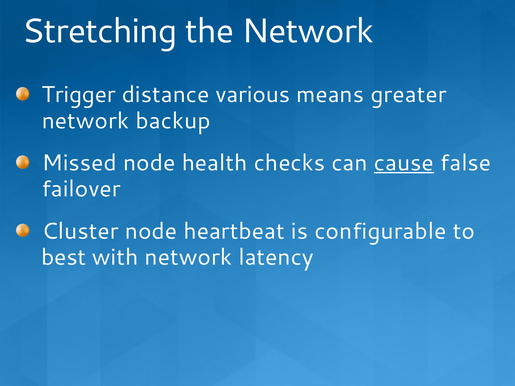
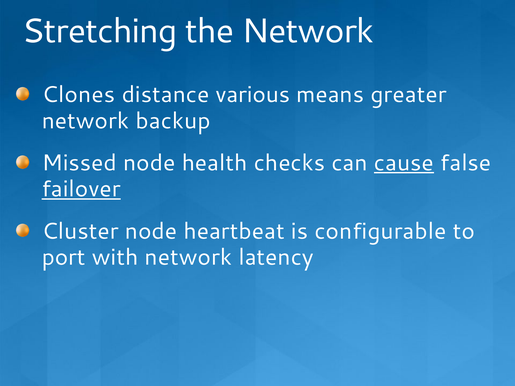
Trigger: Trigger -> Clones
failover underline: none -> present
best: best -> port
